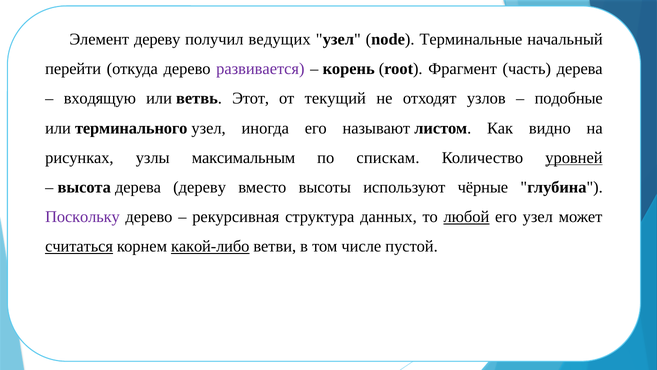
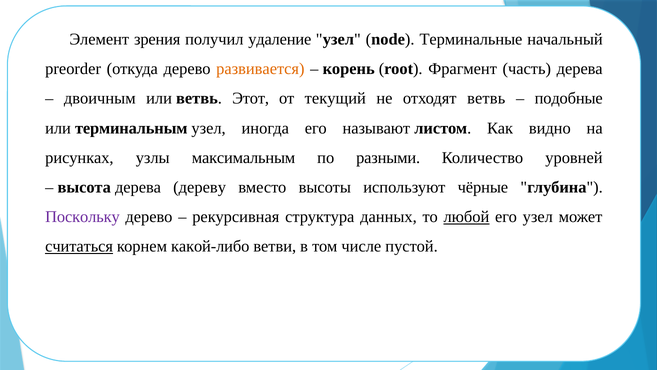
Элемент дереву: дереву -> зрения
ведущих: ведущих -> удаление
перейти: перейти -> preorder
развивается colour: purple -> orange
входящую: входящую -> двоичным
отходят узлов: узлов -> ветвь
терминального: терминального -> терминальным
спискам: спискам -> разными
уровней underline: present -> none
какой-либо underline: present -> none
